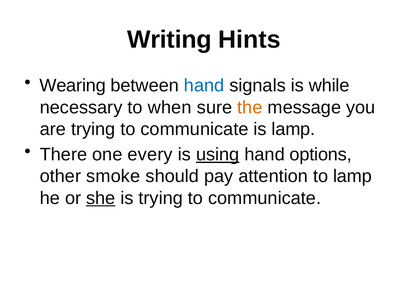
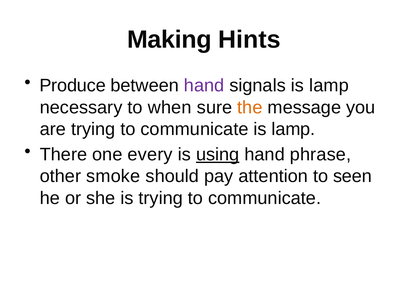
Writing: Writing -> Making
Wearing: Wearing -> Produce
hand at (204, 86) colour: blue -> purple
signals is while: while -> lamp
options: options -> phrase
to lamp: lamp -> seen
she underline: present -> none
